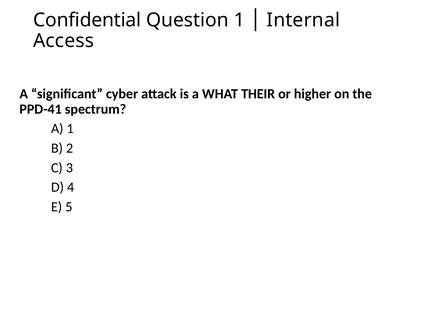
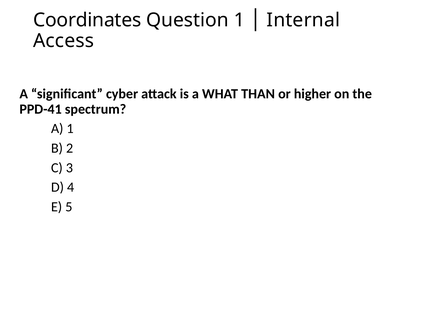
Confidential: Confidential -> Coordinates
THEIR: THEIR -> THAN
